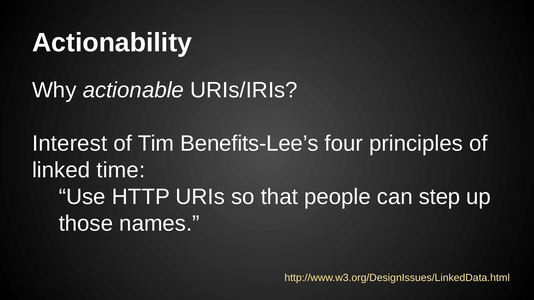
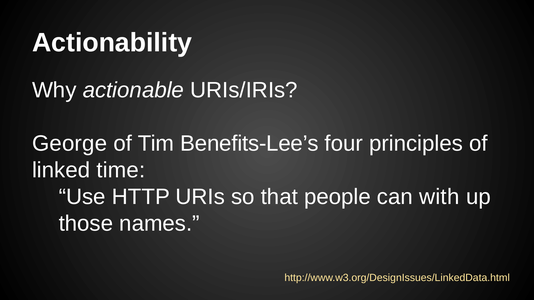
Interest: Interest -> George
step: step -> with
